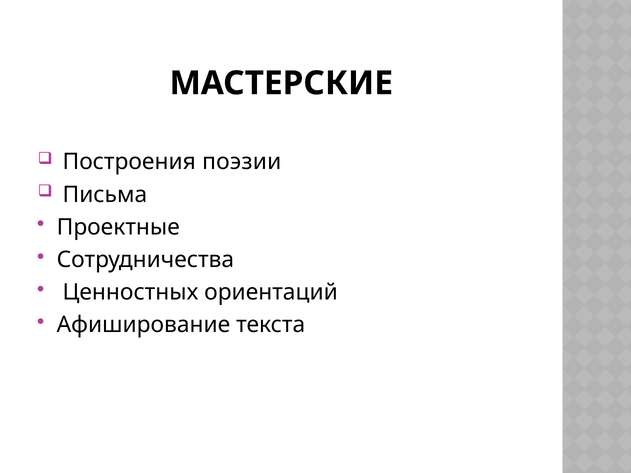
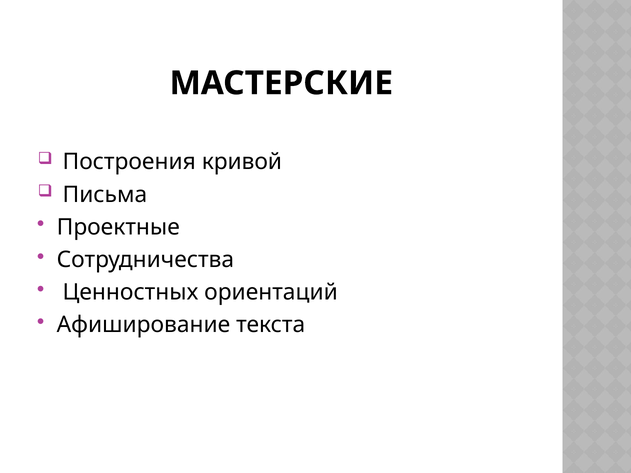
поэзии: поэзии -> кривой
